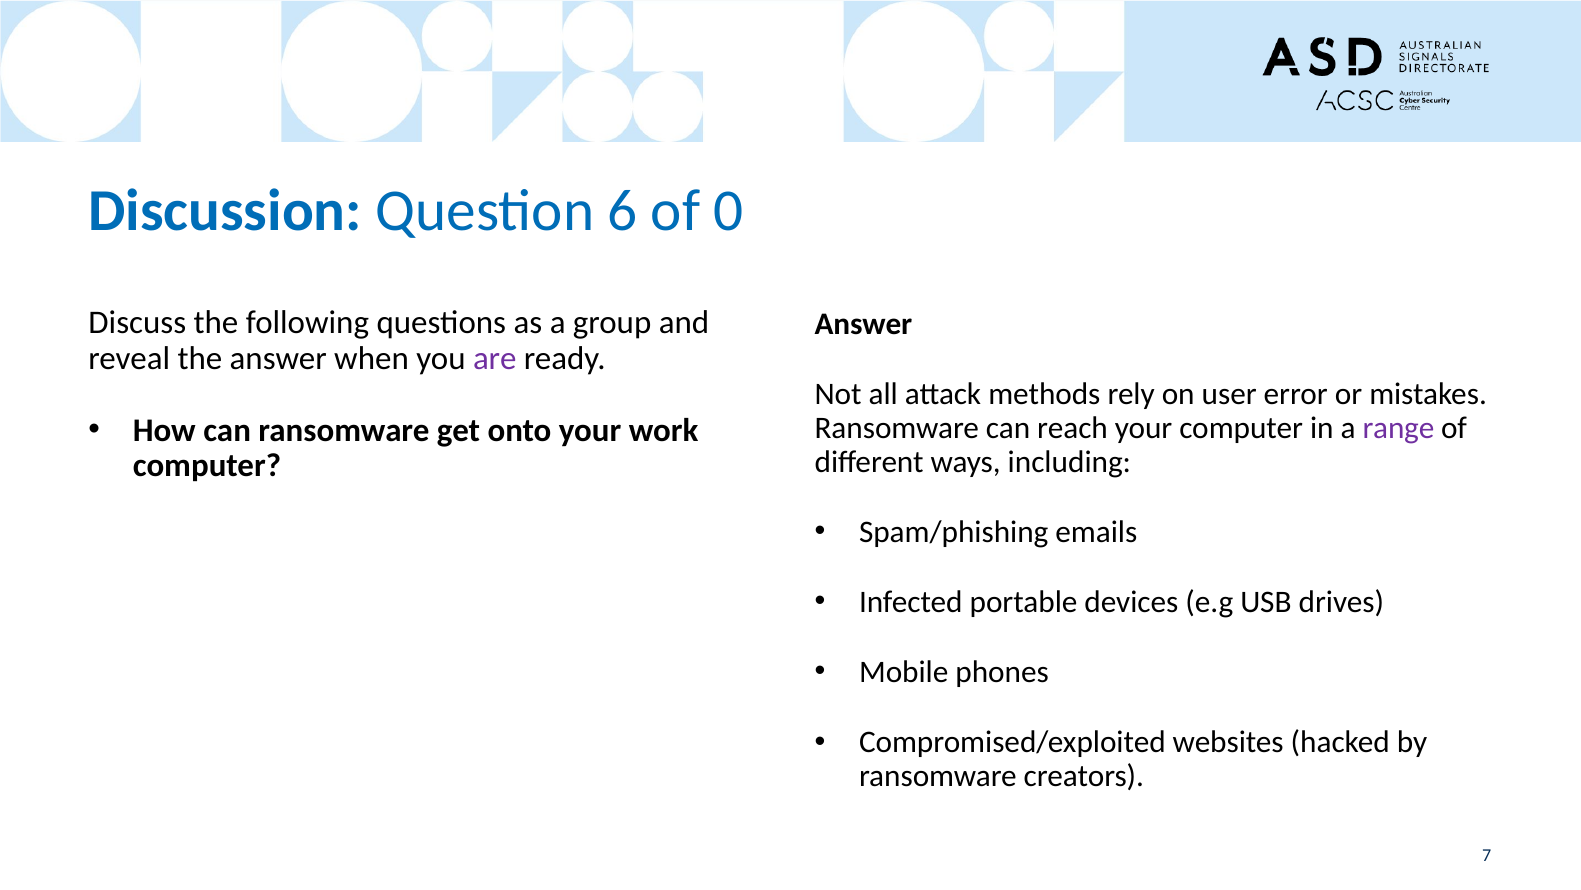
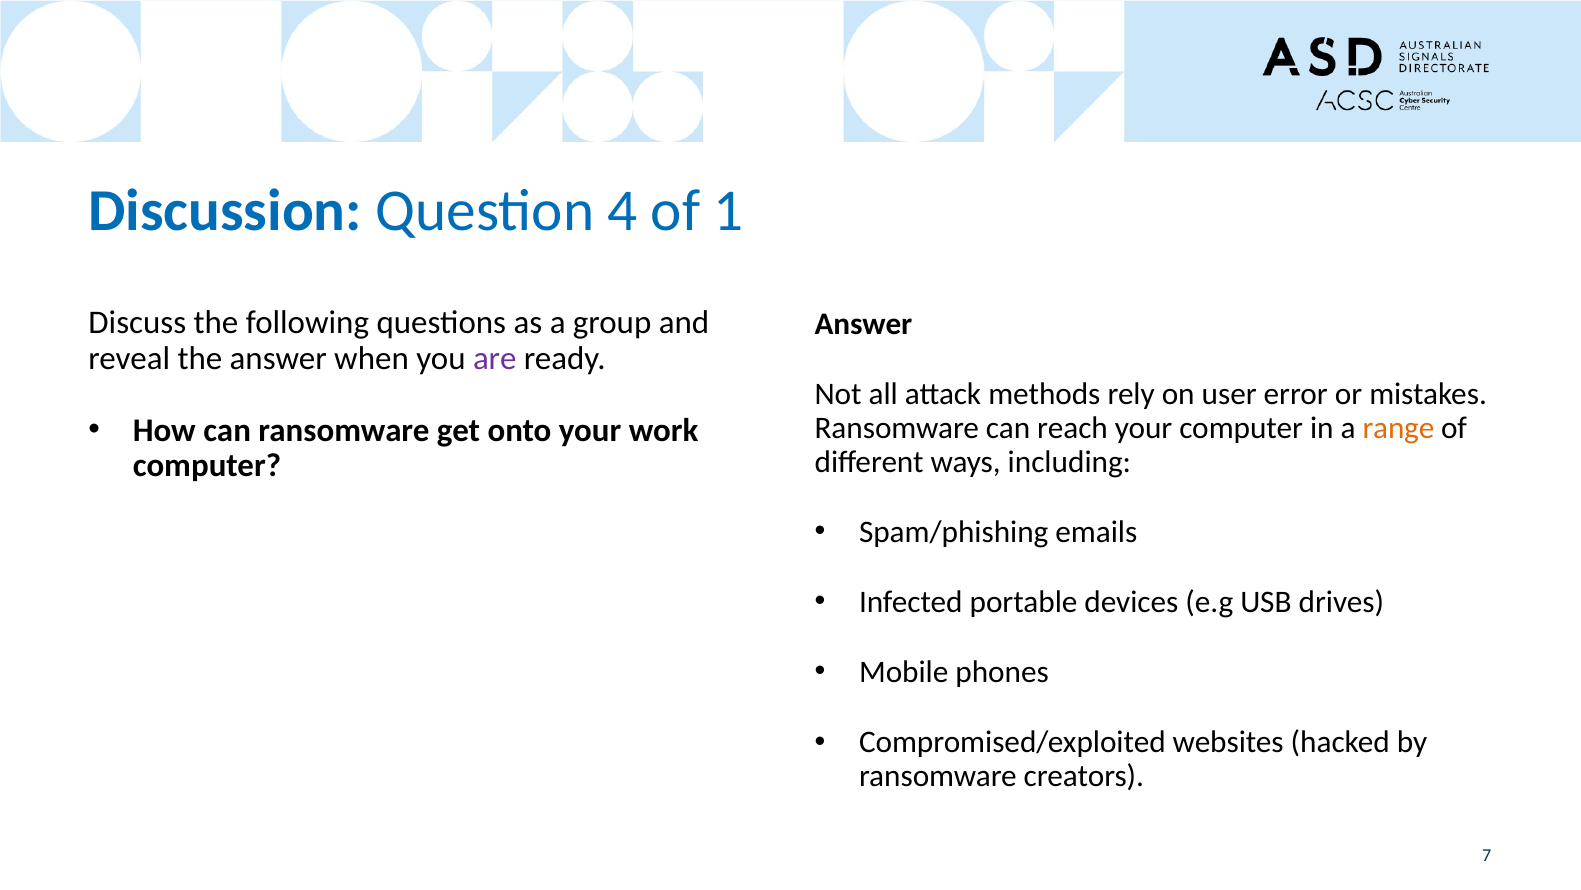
6: 6 -> 4
0: 0 -> 1
range colour: purple -> orange
